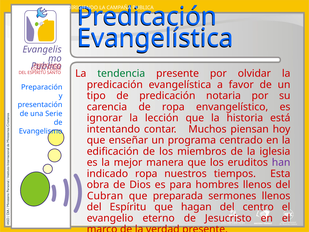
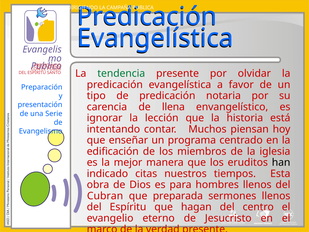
de ropa: ropa -> llena
han colour: purple -> black
indicado ropa: ropa -> citas
